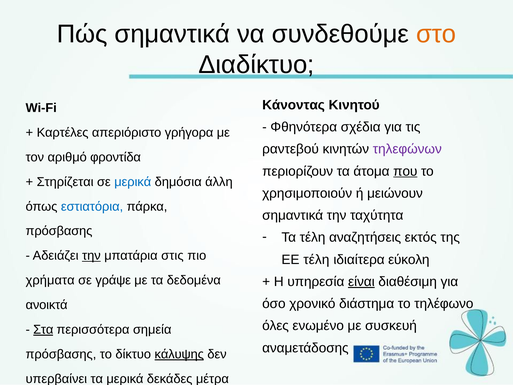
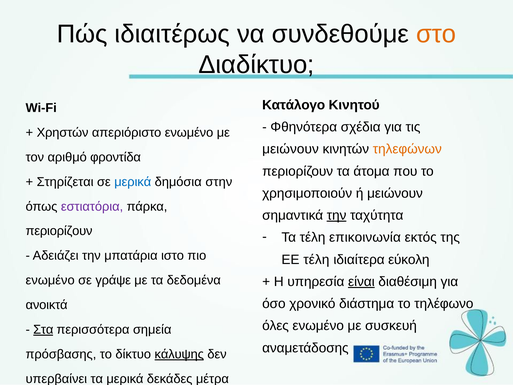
Πώς σημαντικά: σημαντικά -> ιδιαιτέρως
Κάνοντας: Κάνοντας -> Κατάλογο
Καρτέλες: Καρτέλες -> Χρηστών
απεριόριστο γρήγορα: γρήγορα -> ενωμένο
ραντεβού at (291, 149): ραντεβού -> μειώνουν
τηλεφώνων colour: purple -> orange
που underline: present -> none
άλλη: άλλη -> στην
εστιατόρια colour: blue -> purple
την at (337, 215) underline: none -> present
πρόσβασης at (59, 231): πρόσβασης -> περιορίζουν
αναζητήσεις: αναζητήσεις -> επικοινωνία
την at (91, 256) underline: present -> none
στις: στις -> ιστο
χρήματα at (50, 280): χρήματα -> ενωμένο
